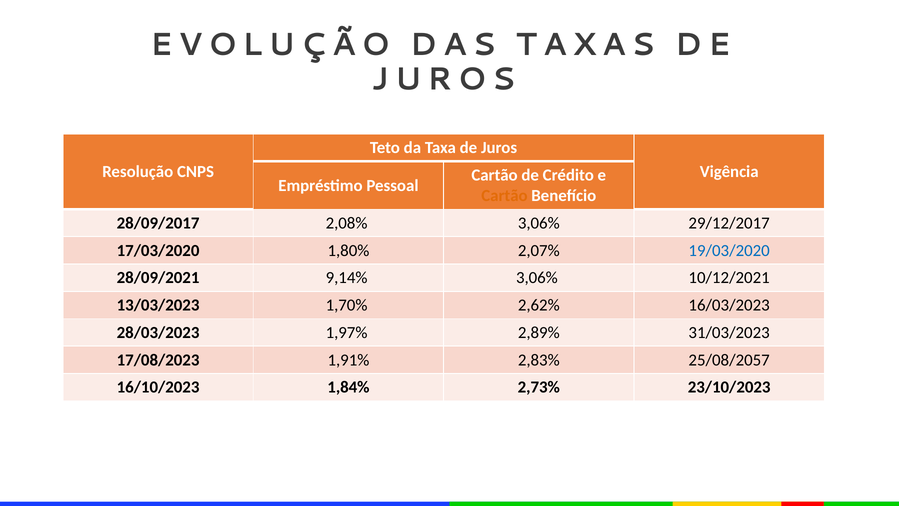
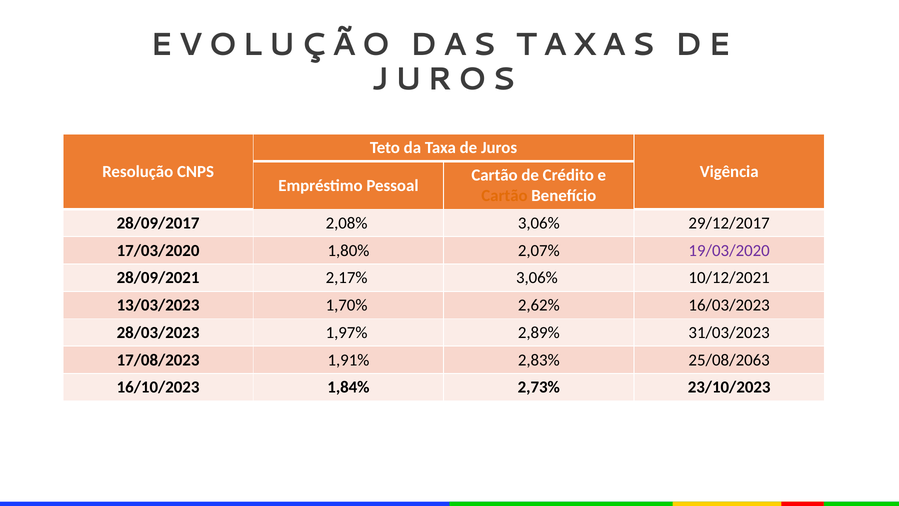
19/03/2020 colour: blue -> purple
9,14%: 9,14% -> 2,17%
25/08/2057: 25/08/2057 -> 25/08/2063
